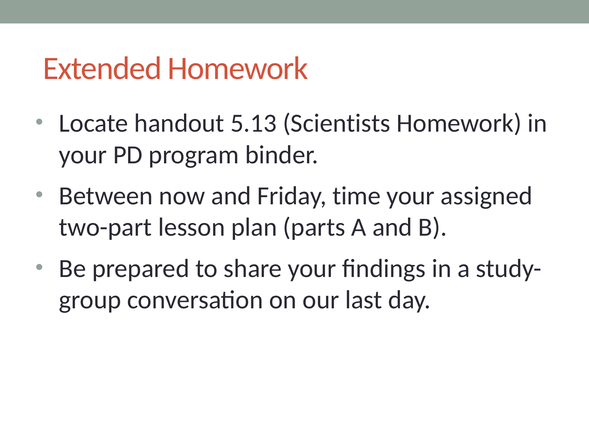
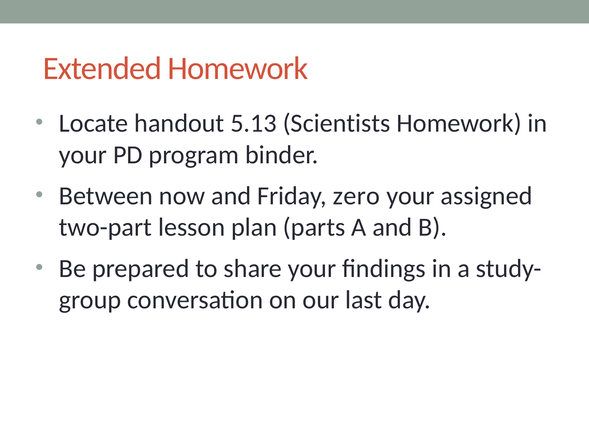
time: time -> zero
